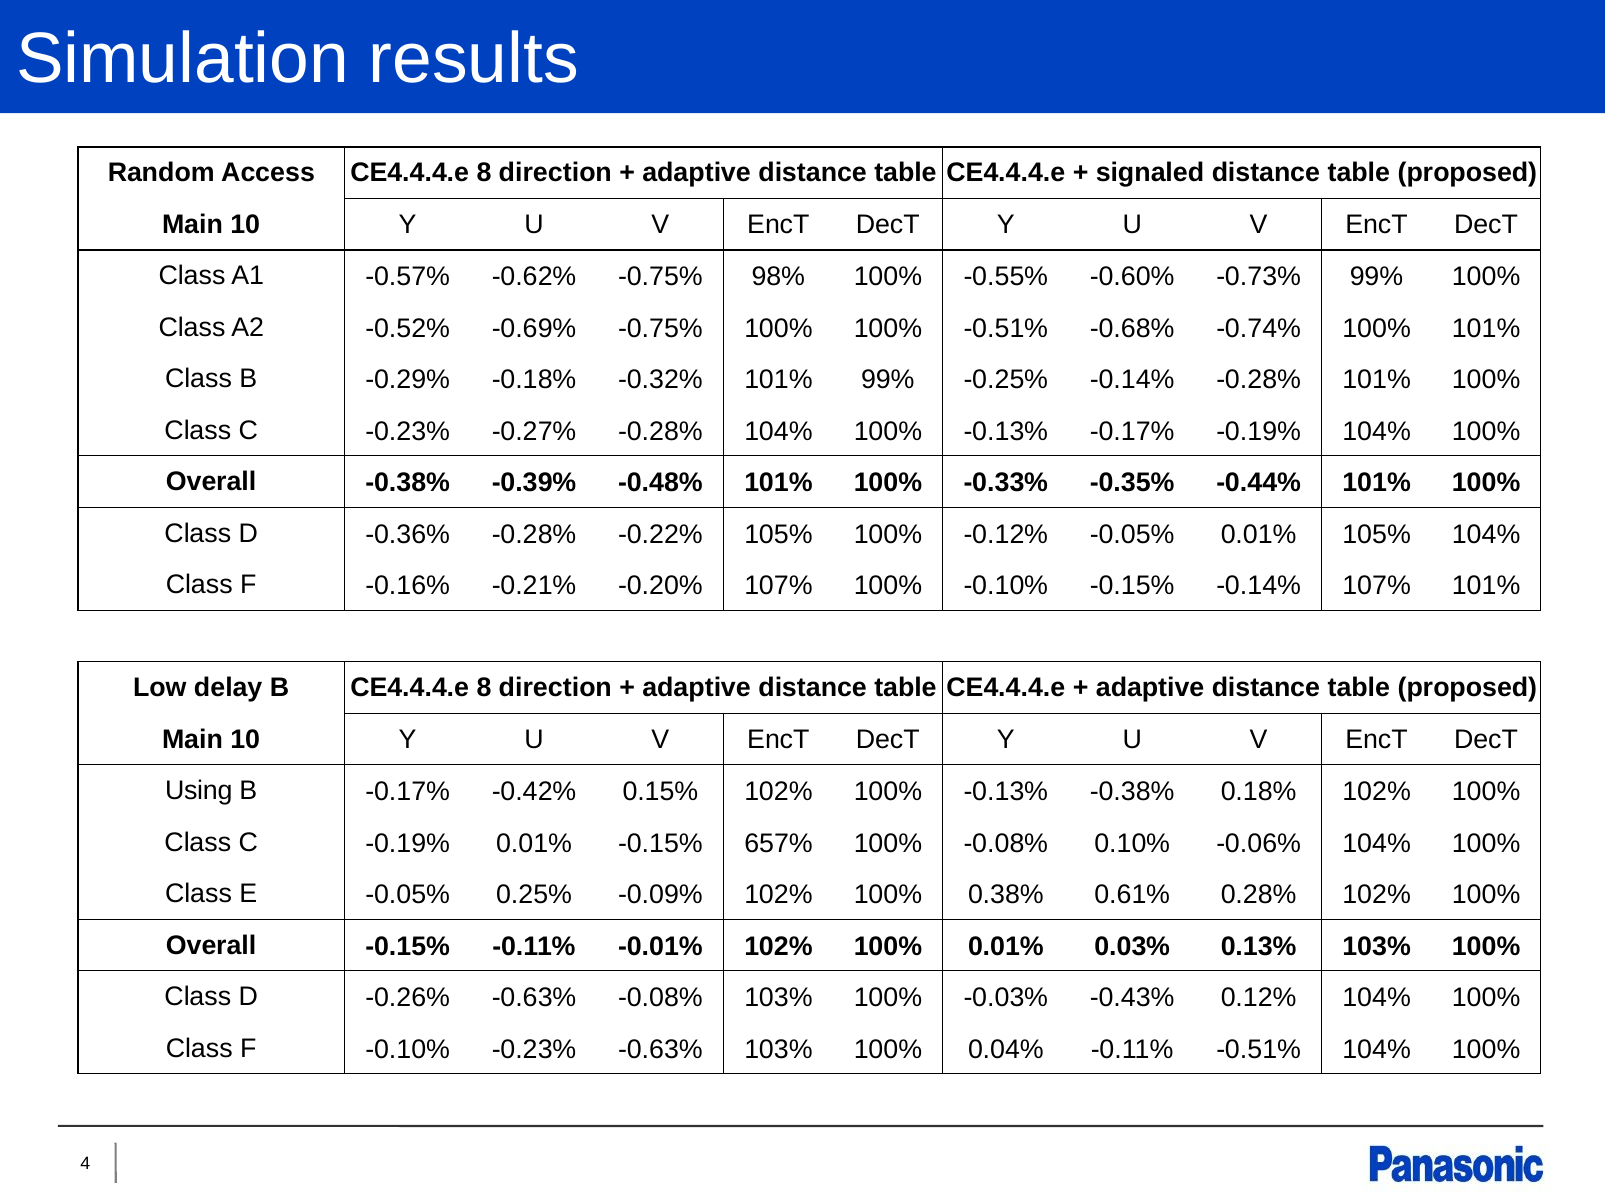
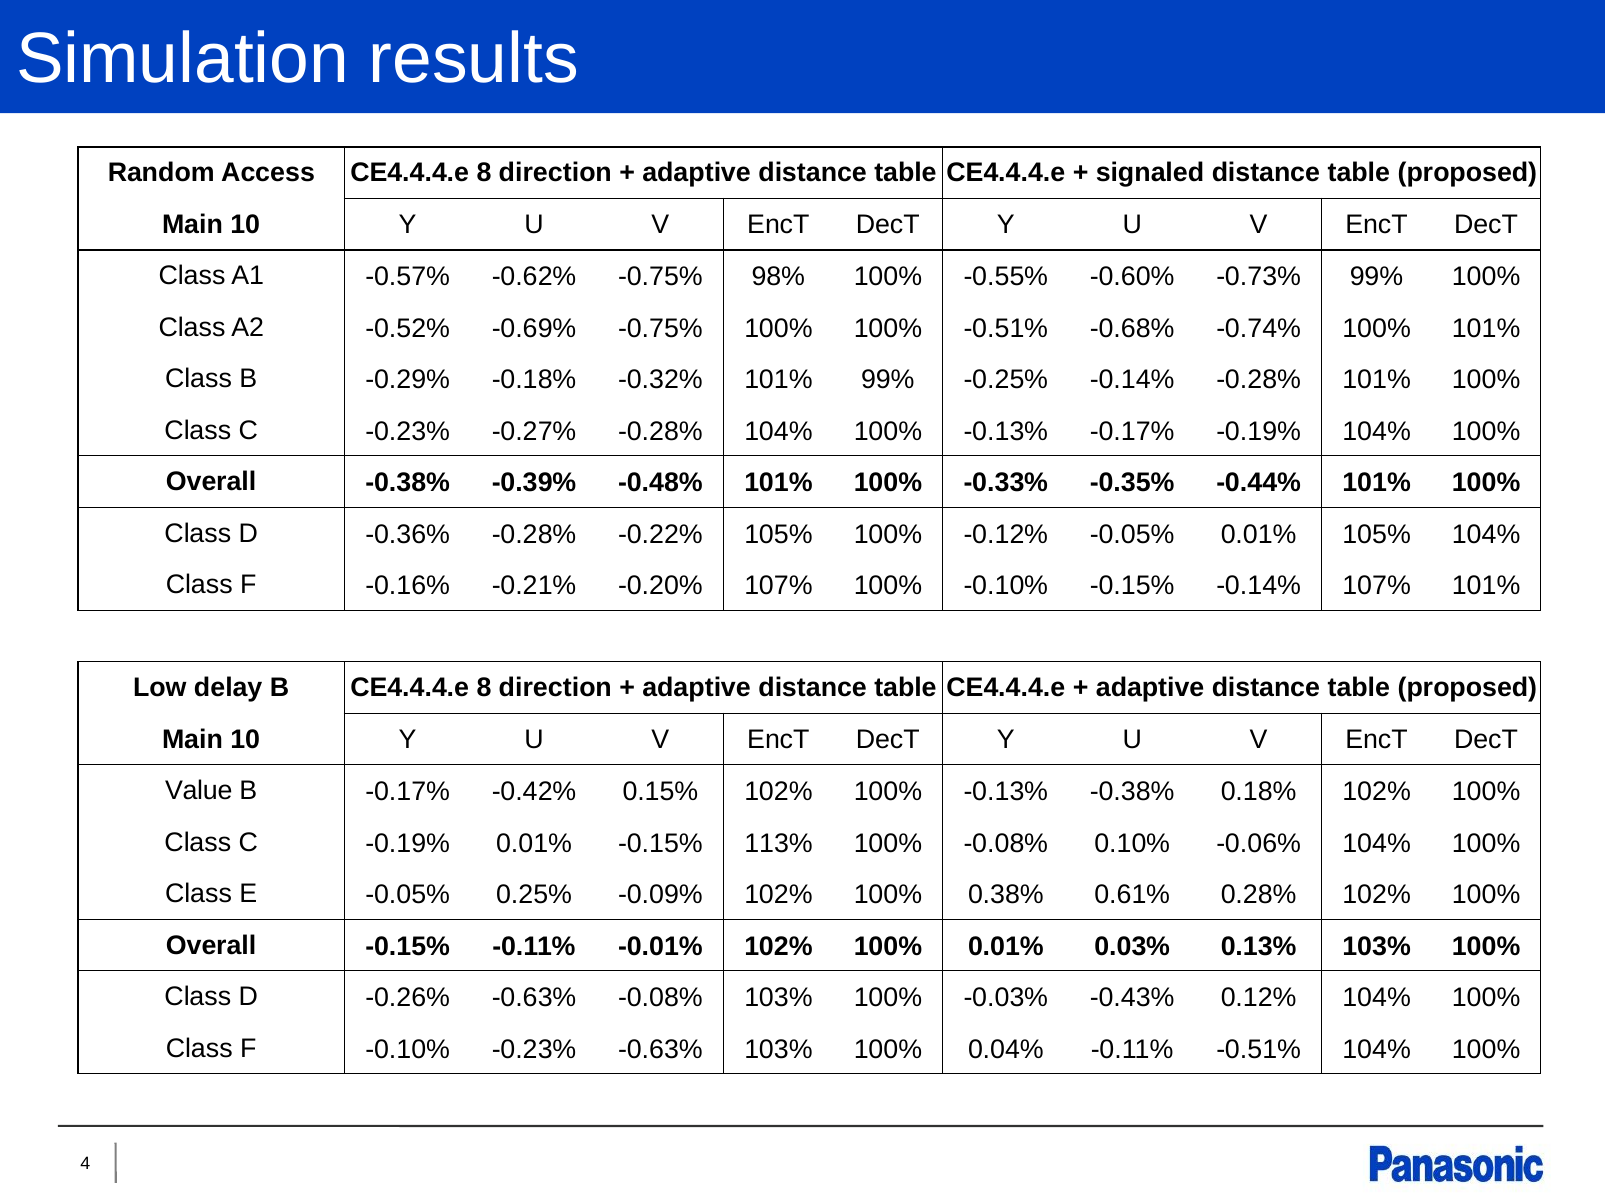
Using: Using -> Value
657%: 657% -> 113%
